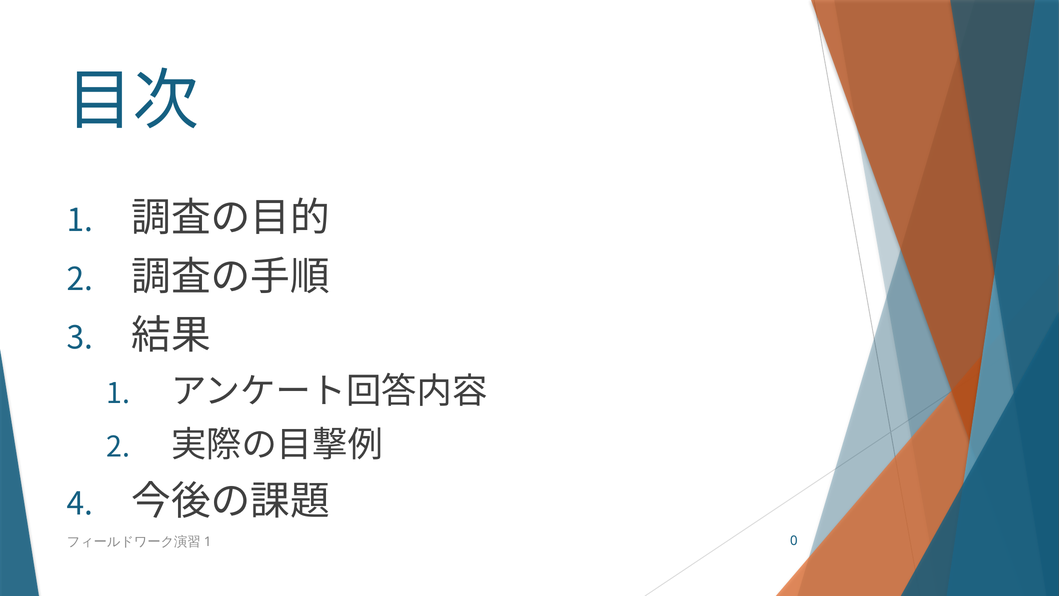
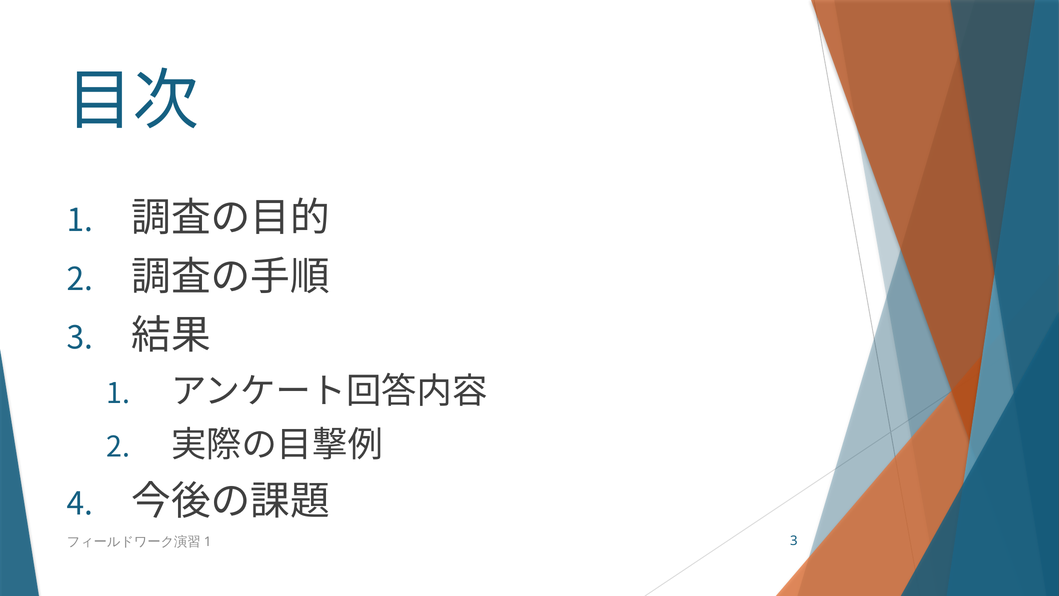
0 at (794, 540): 0 -> 3
